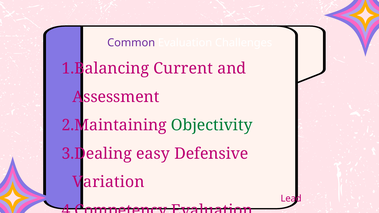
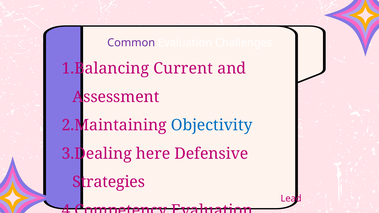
Objectivity colour: green -> blue
easy: easy -> here
Variation: Variation -> Strategies
